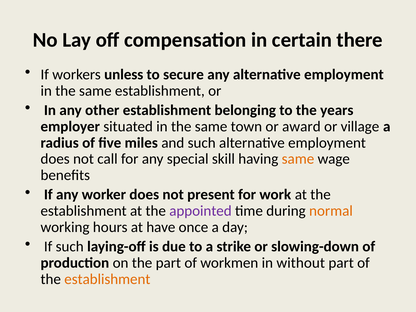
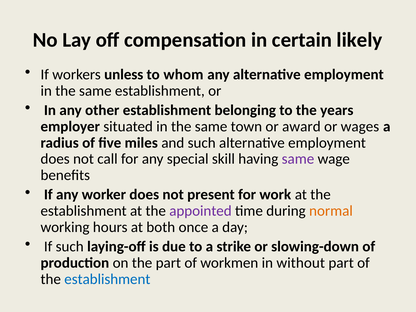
there: there -> likely
secure: secure -> whom
village: village -> wages
same at (298, 159) colour: orange -> purple
have: have -> both
establishment at (107, 279) colour: orange -> blue
